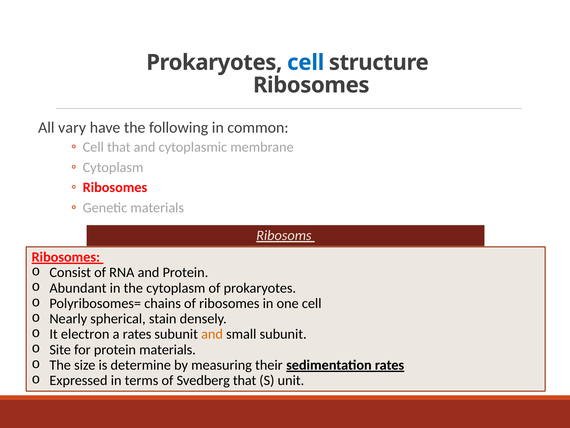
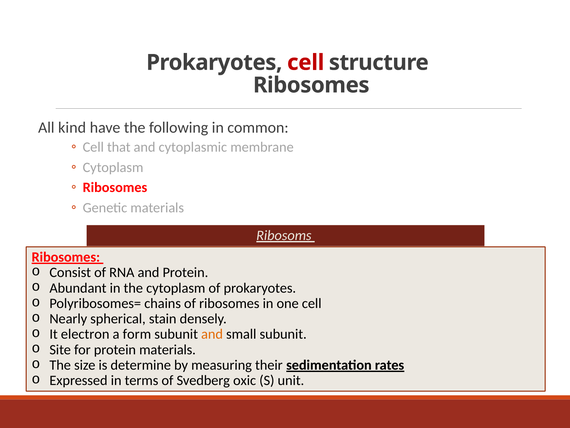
cell at (306, 62) colour: blue -> red
vary: vary -> kind
a rates: rates -> form
Svedberg that: that -> oxic
